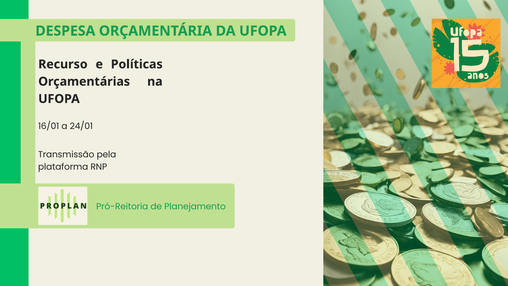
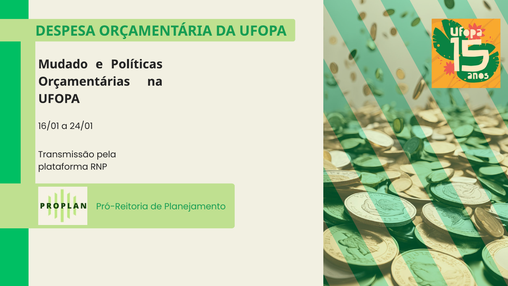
Recurso: Recurso -> Mudado
